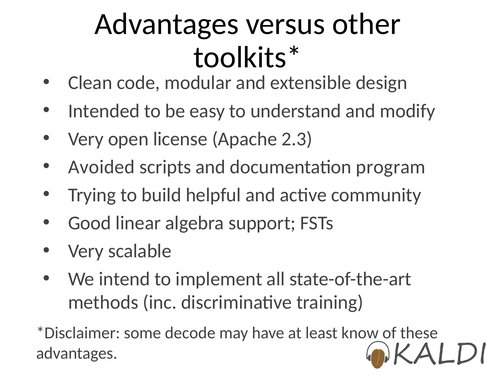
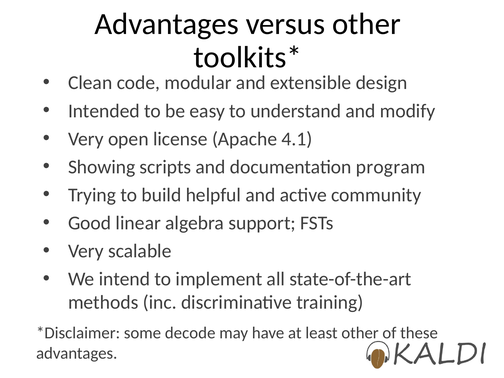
2.3: 2.3 -> 4.1
Avoided: Avoided -> Showing
least know: know -> other
